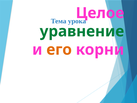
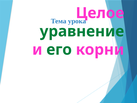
его colour: orange -> green
